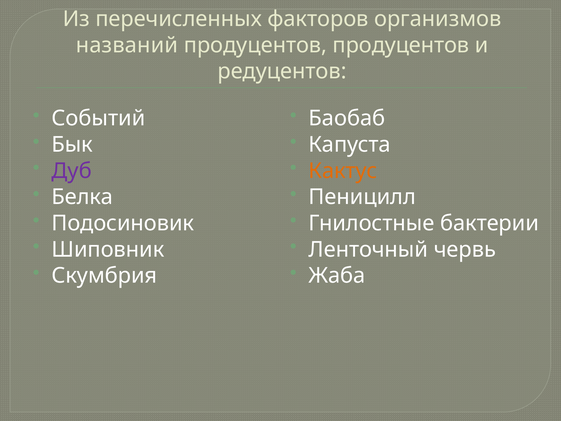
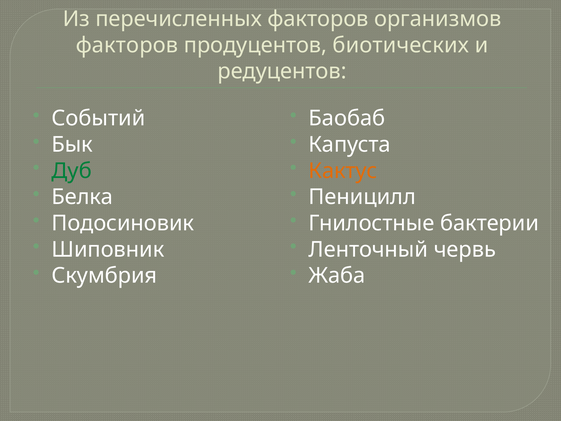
названий at (127, 45): названий -> факторов
продуцентов продуцентов: продуцентов -> биотических
Дуб colour: purple -> green
